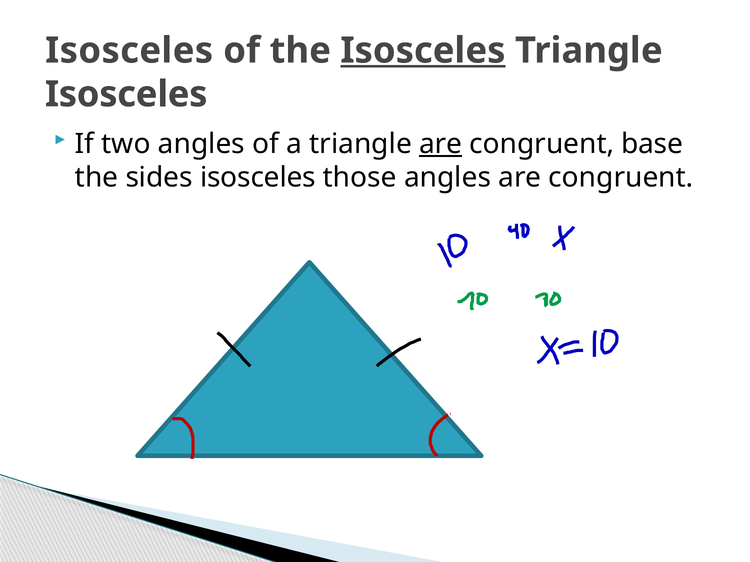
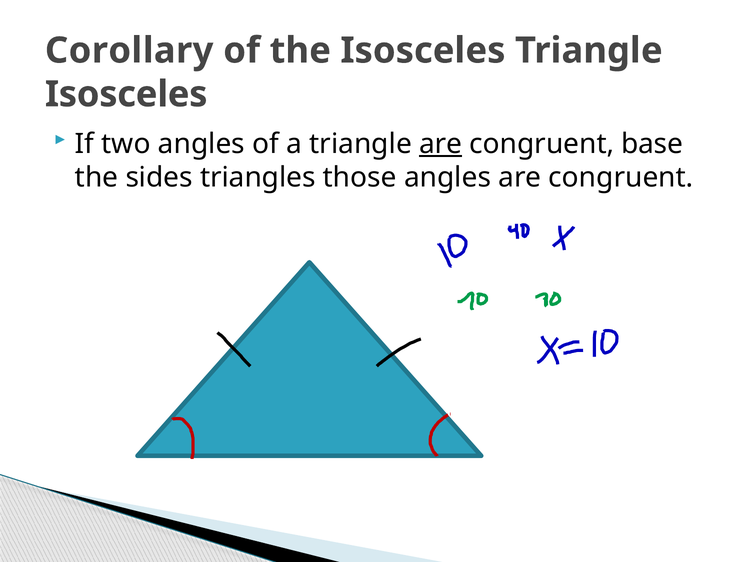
Isosceles at (129, 51): Isosceles -> Corollary
Isosceles at (423, 51) underline: present -> none
sides isosceles: isosceles -> triangles
